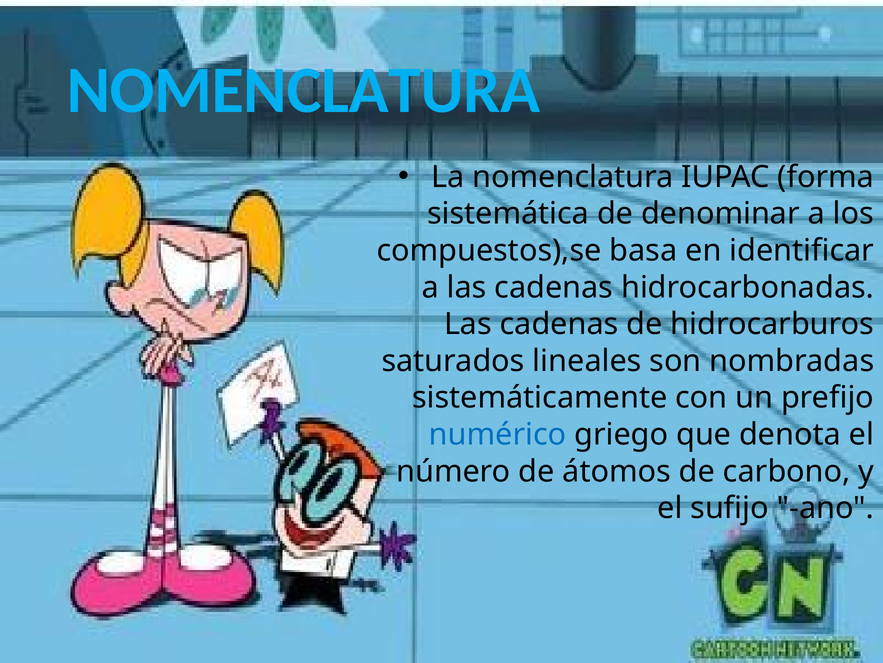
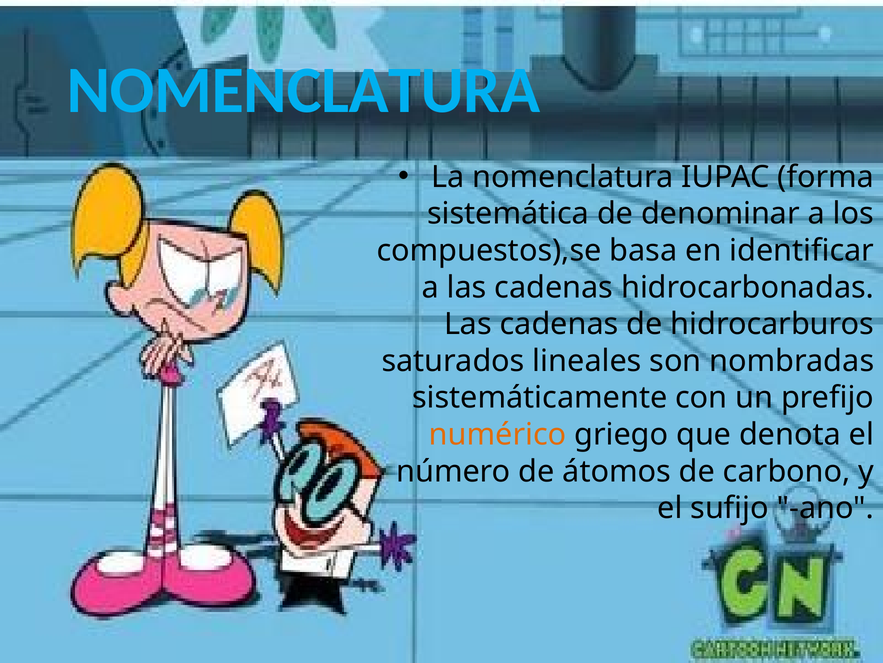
numérico colour: blue -> orange
